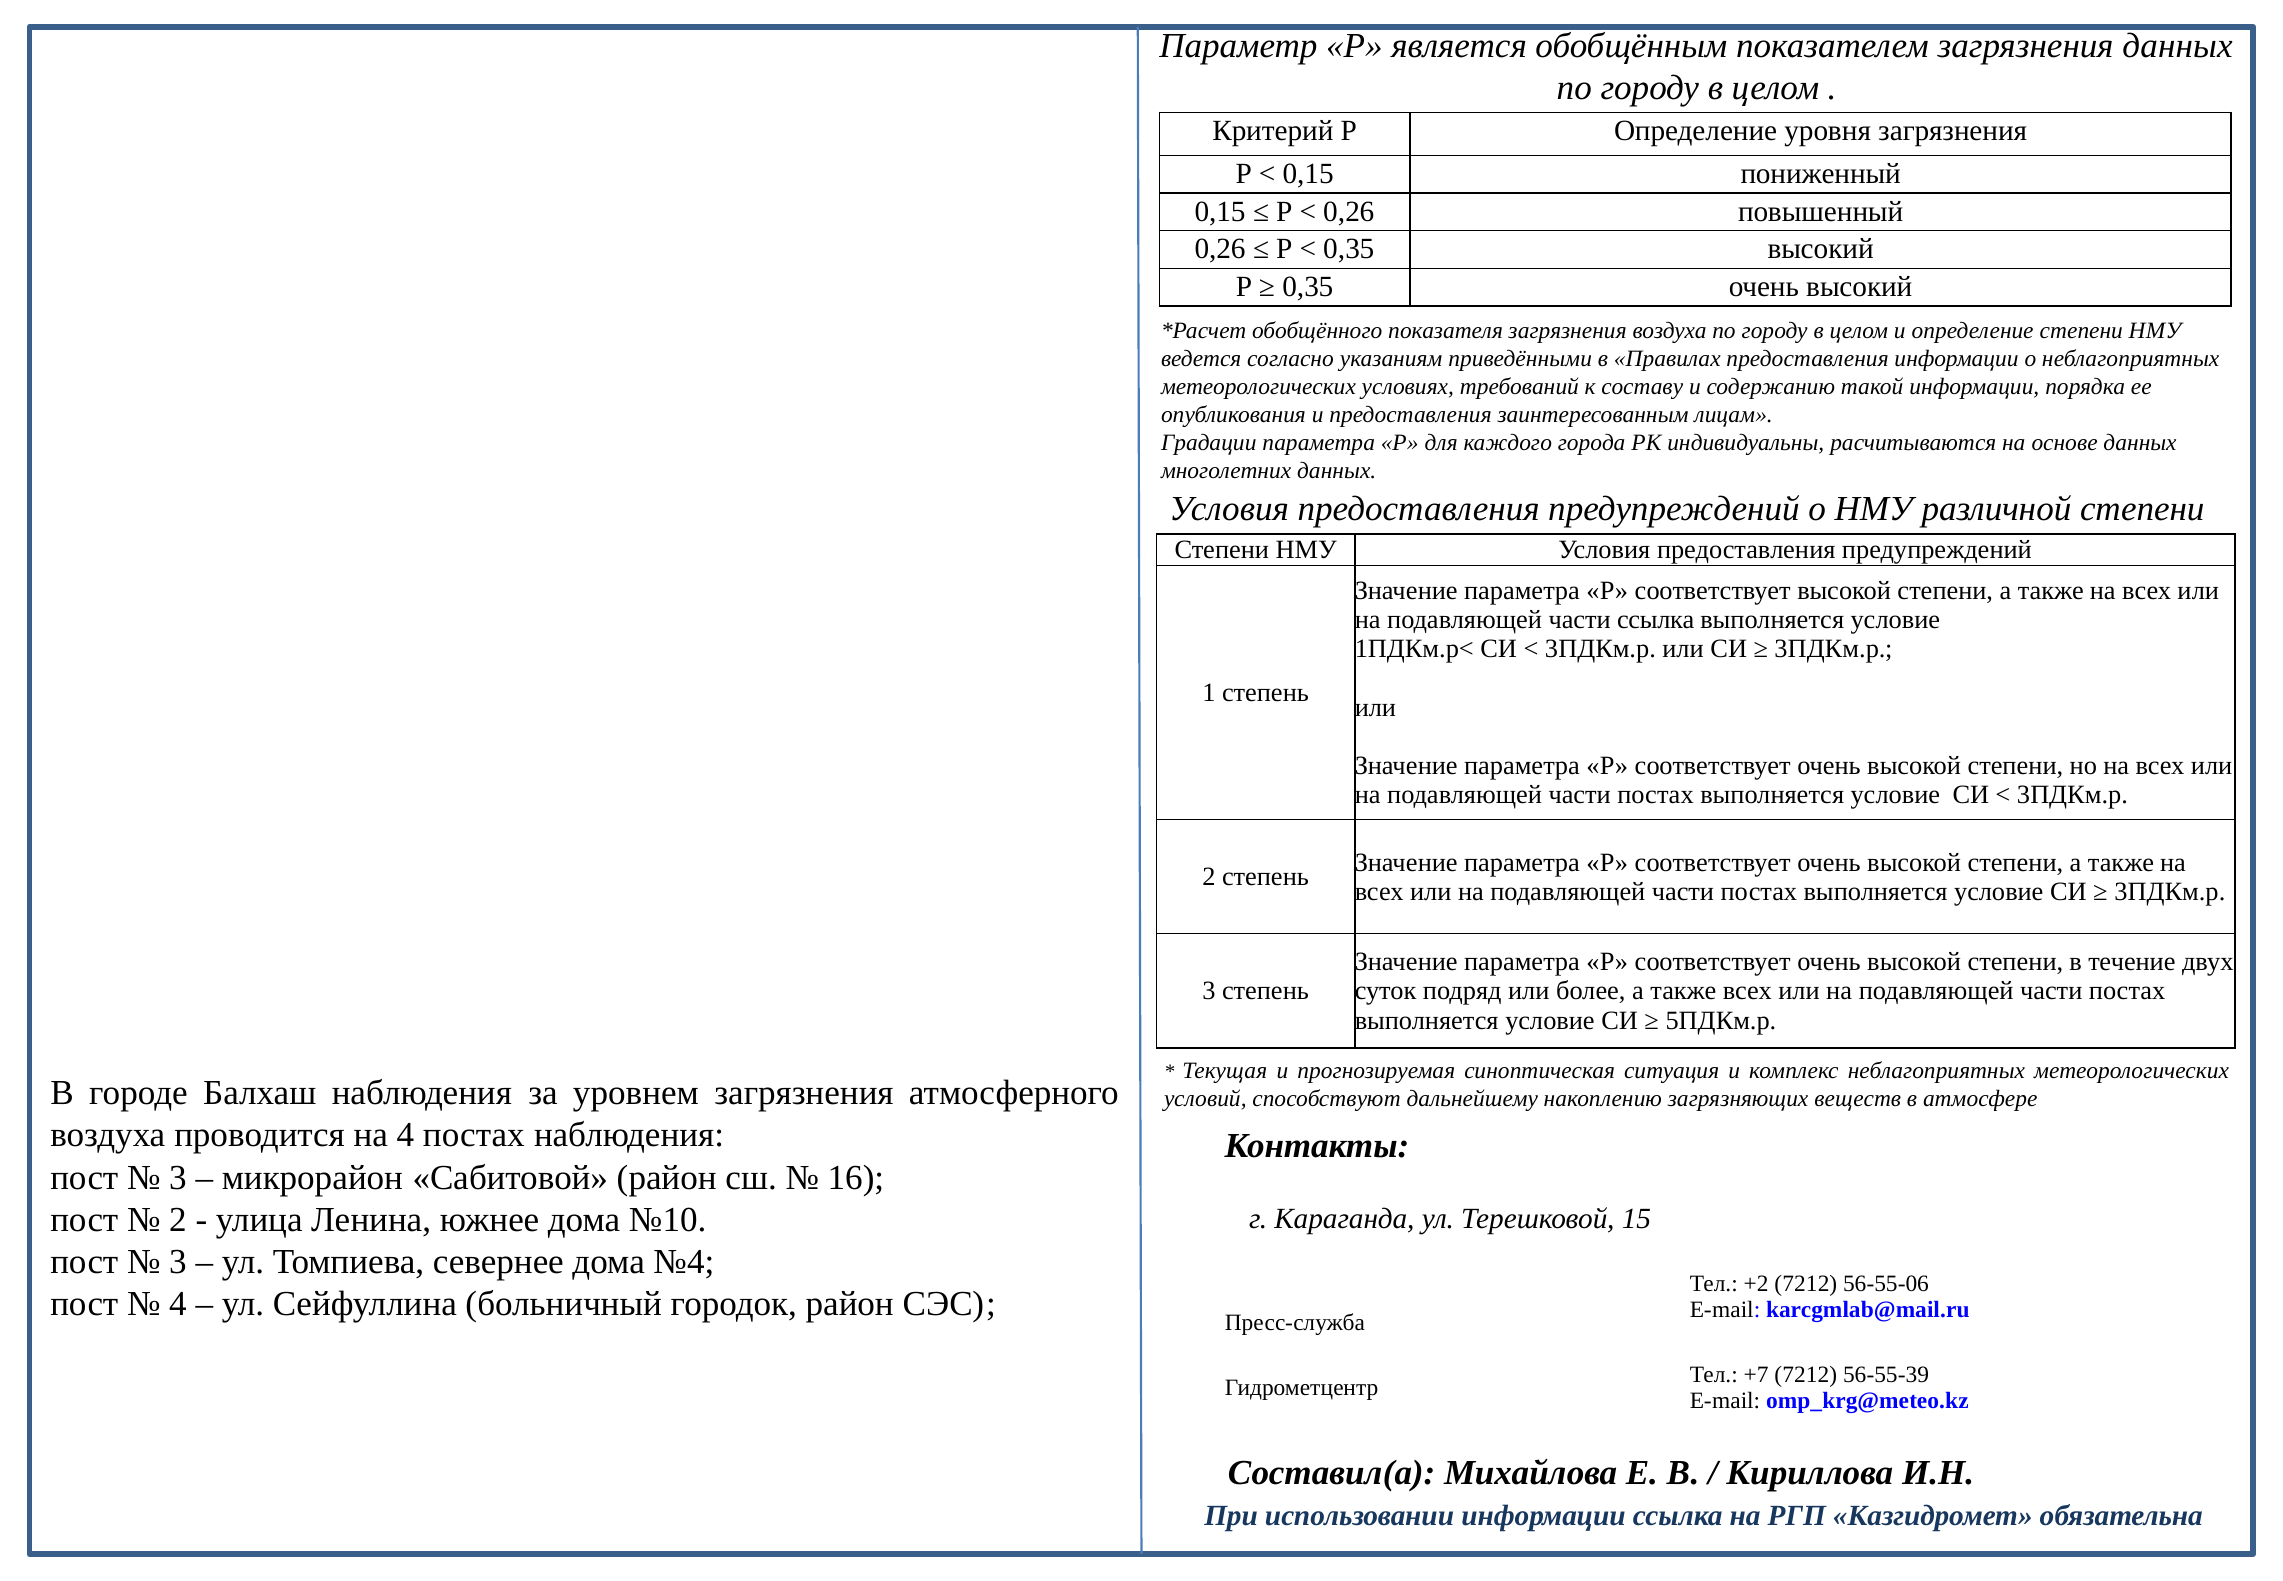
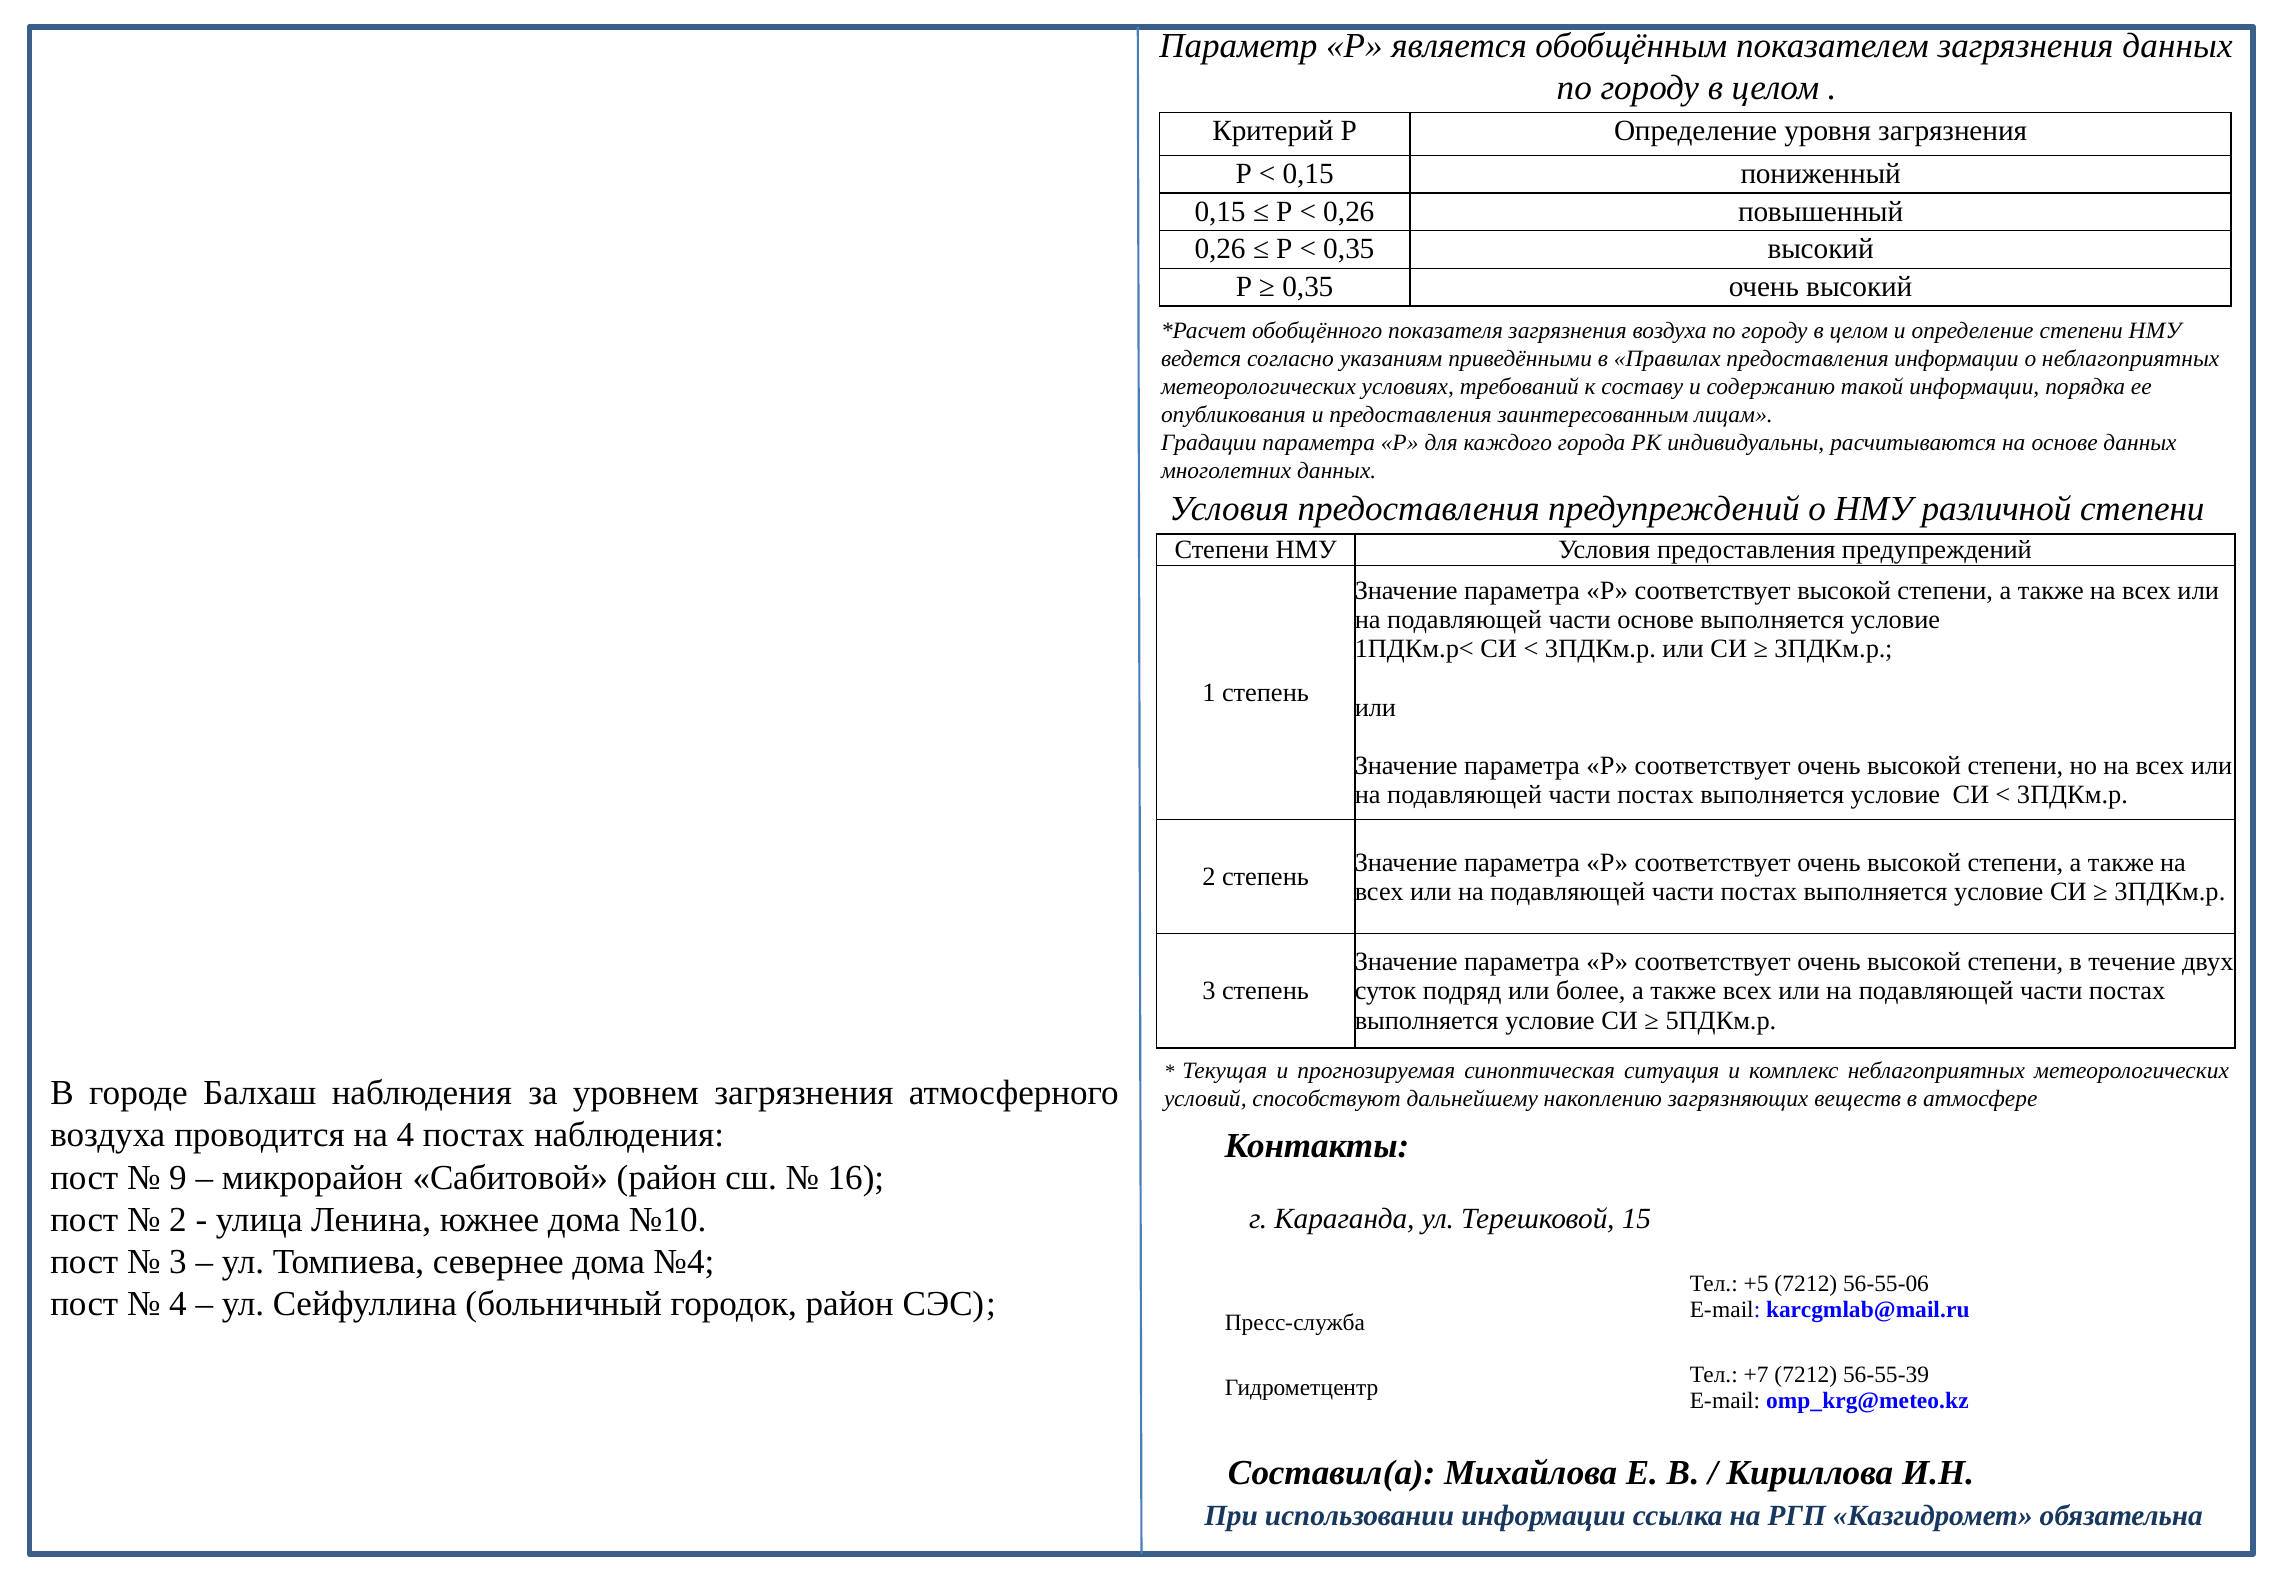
части ссылка: ссылка -> основе
3 at (178, 1177): 3 -> 9
+2: +2 -> +5
